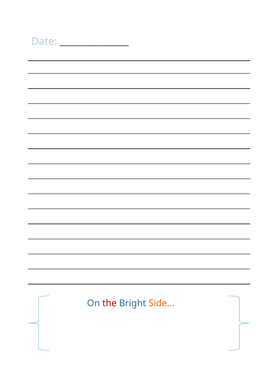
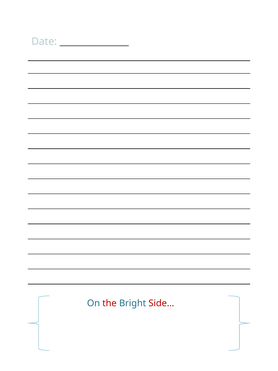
Side… colour: orange -> red
